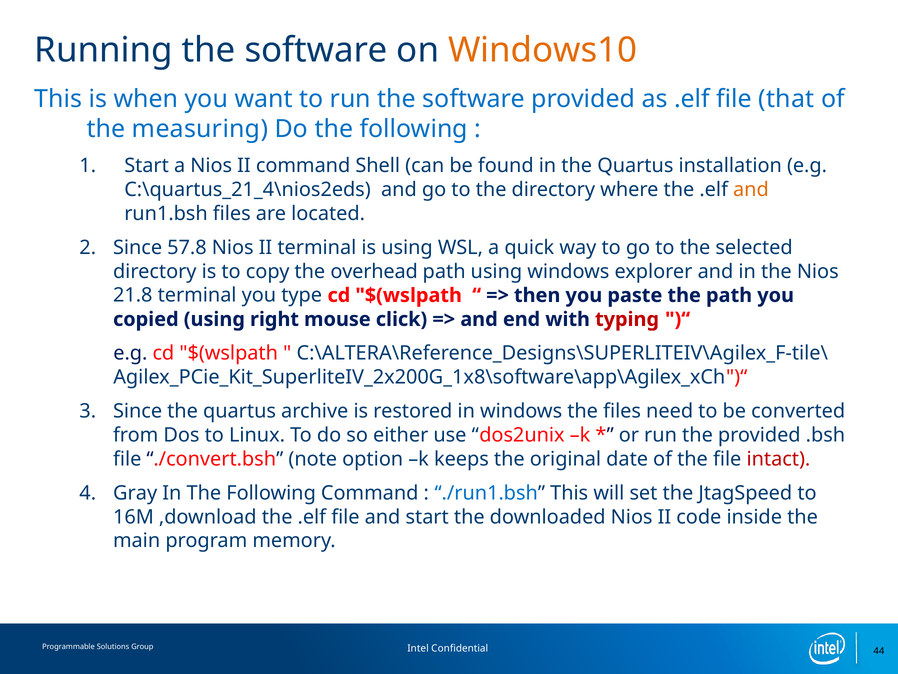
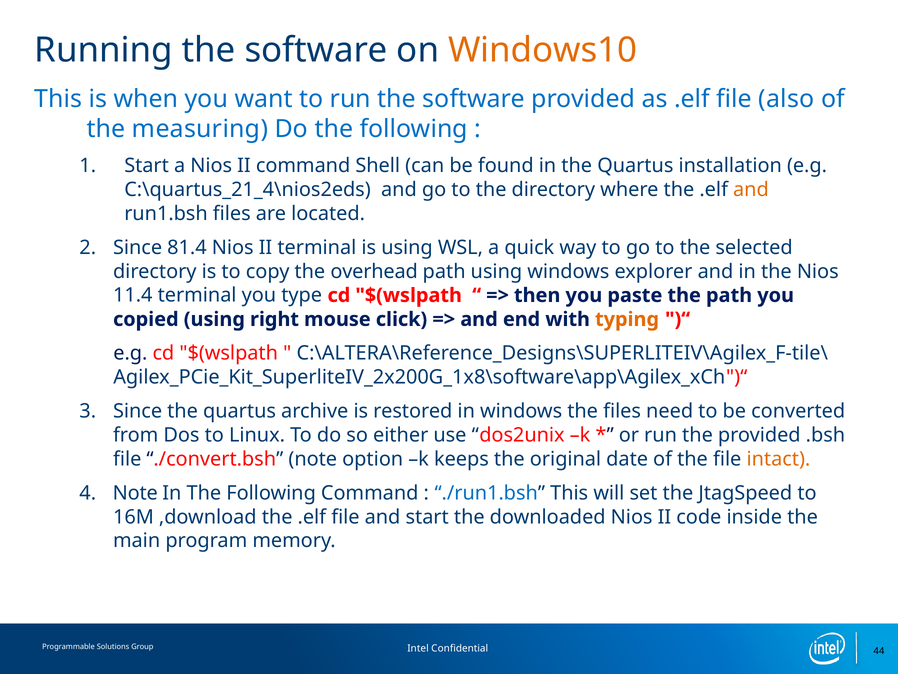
that: that -> also
57.8: 57.8 -> 81.4
21.8: 21.8 -> 11.4
typing colour: red -> orange
intact colour: red -> orange
Gray at (135, 493): Gray -> Note
